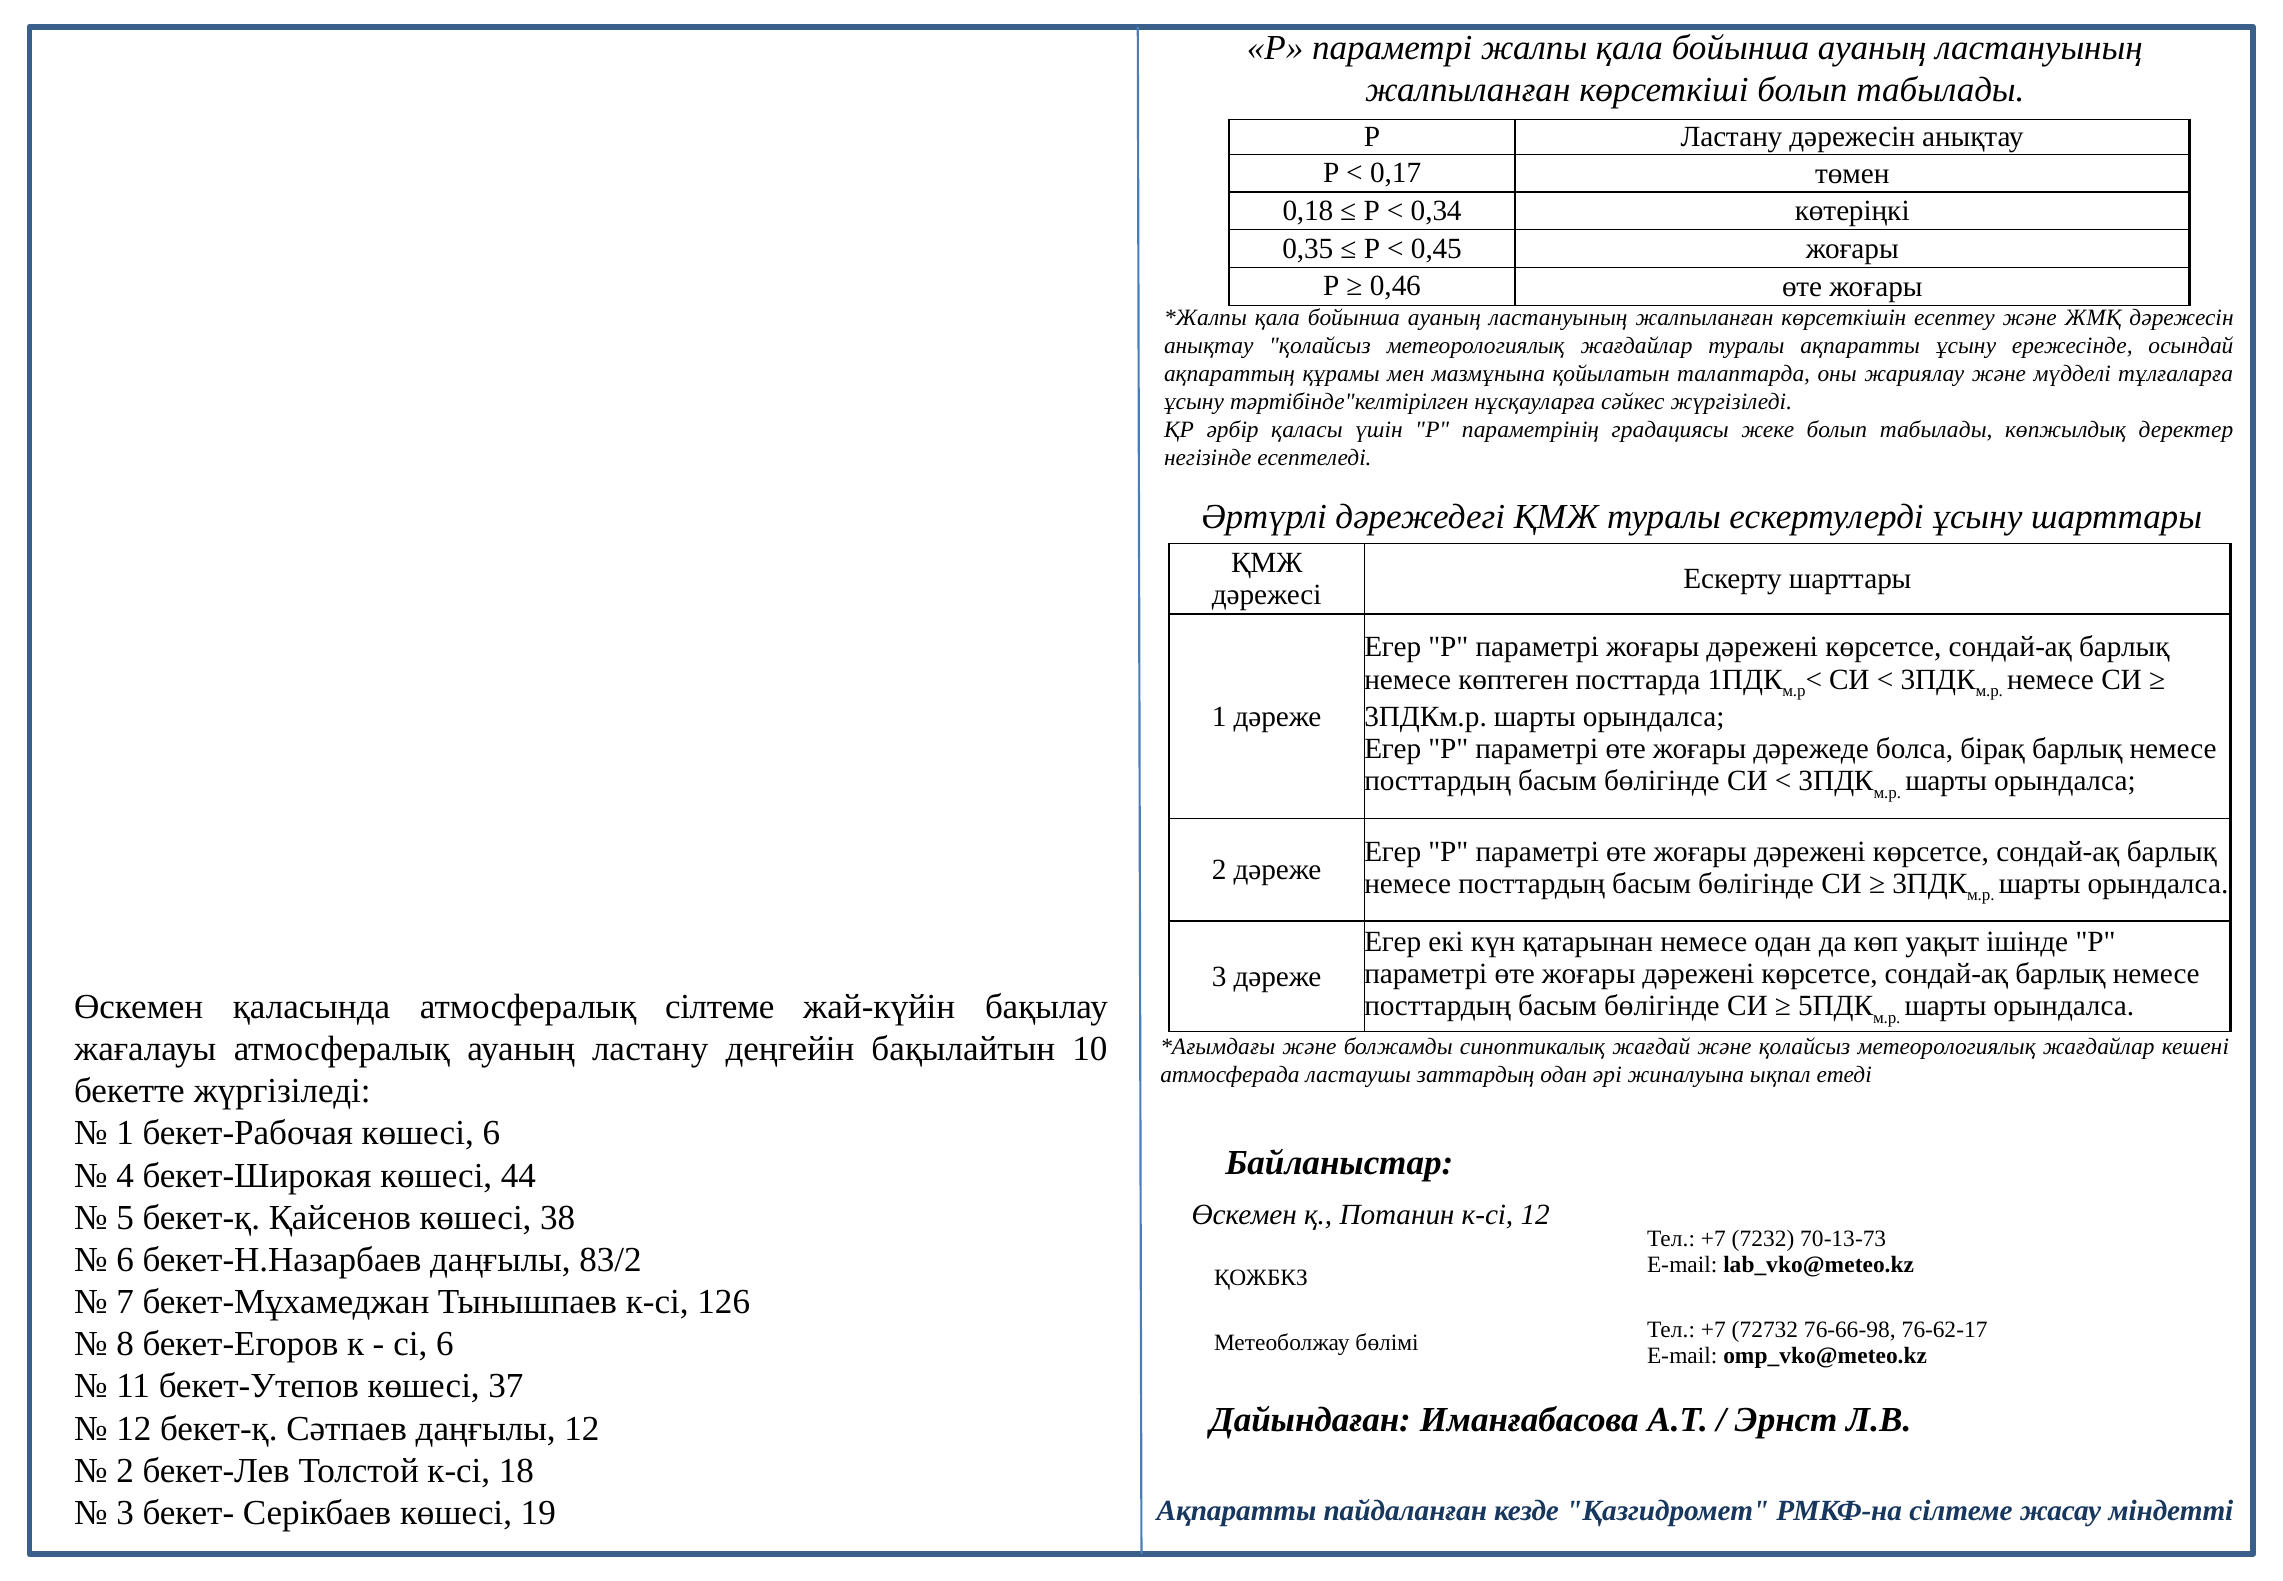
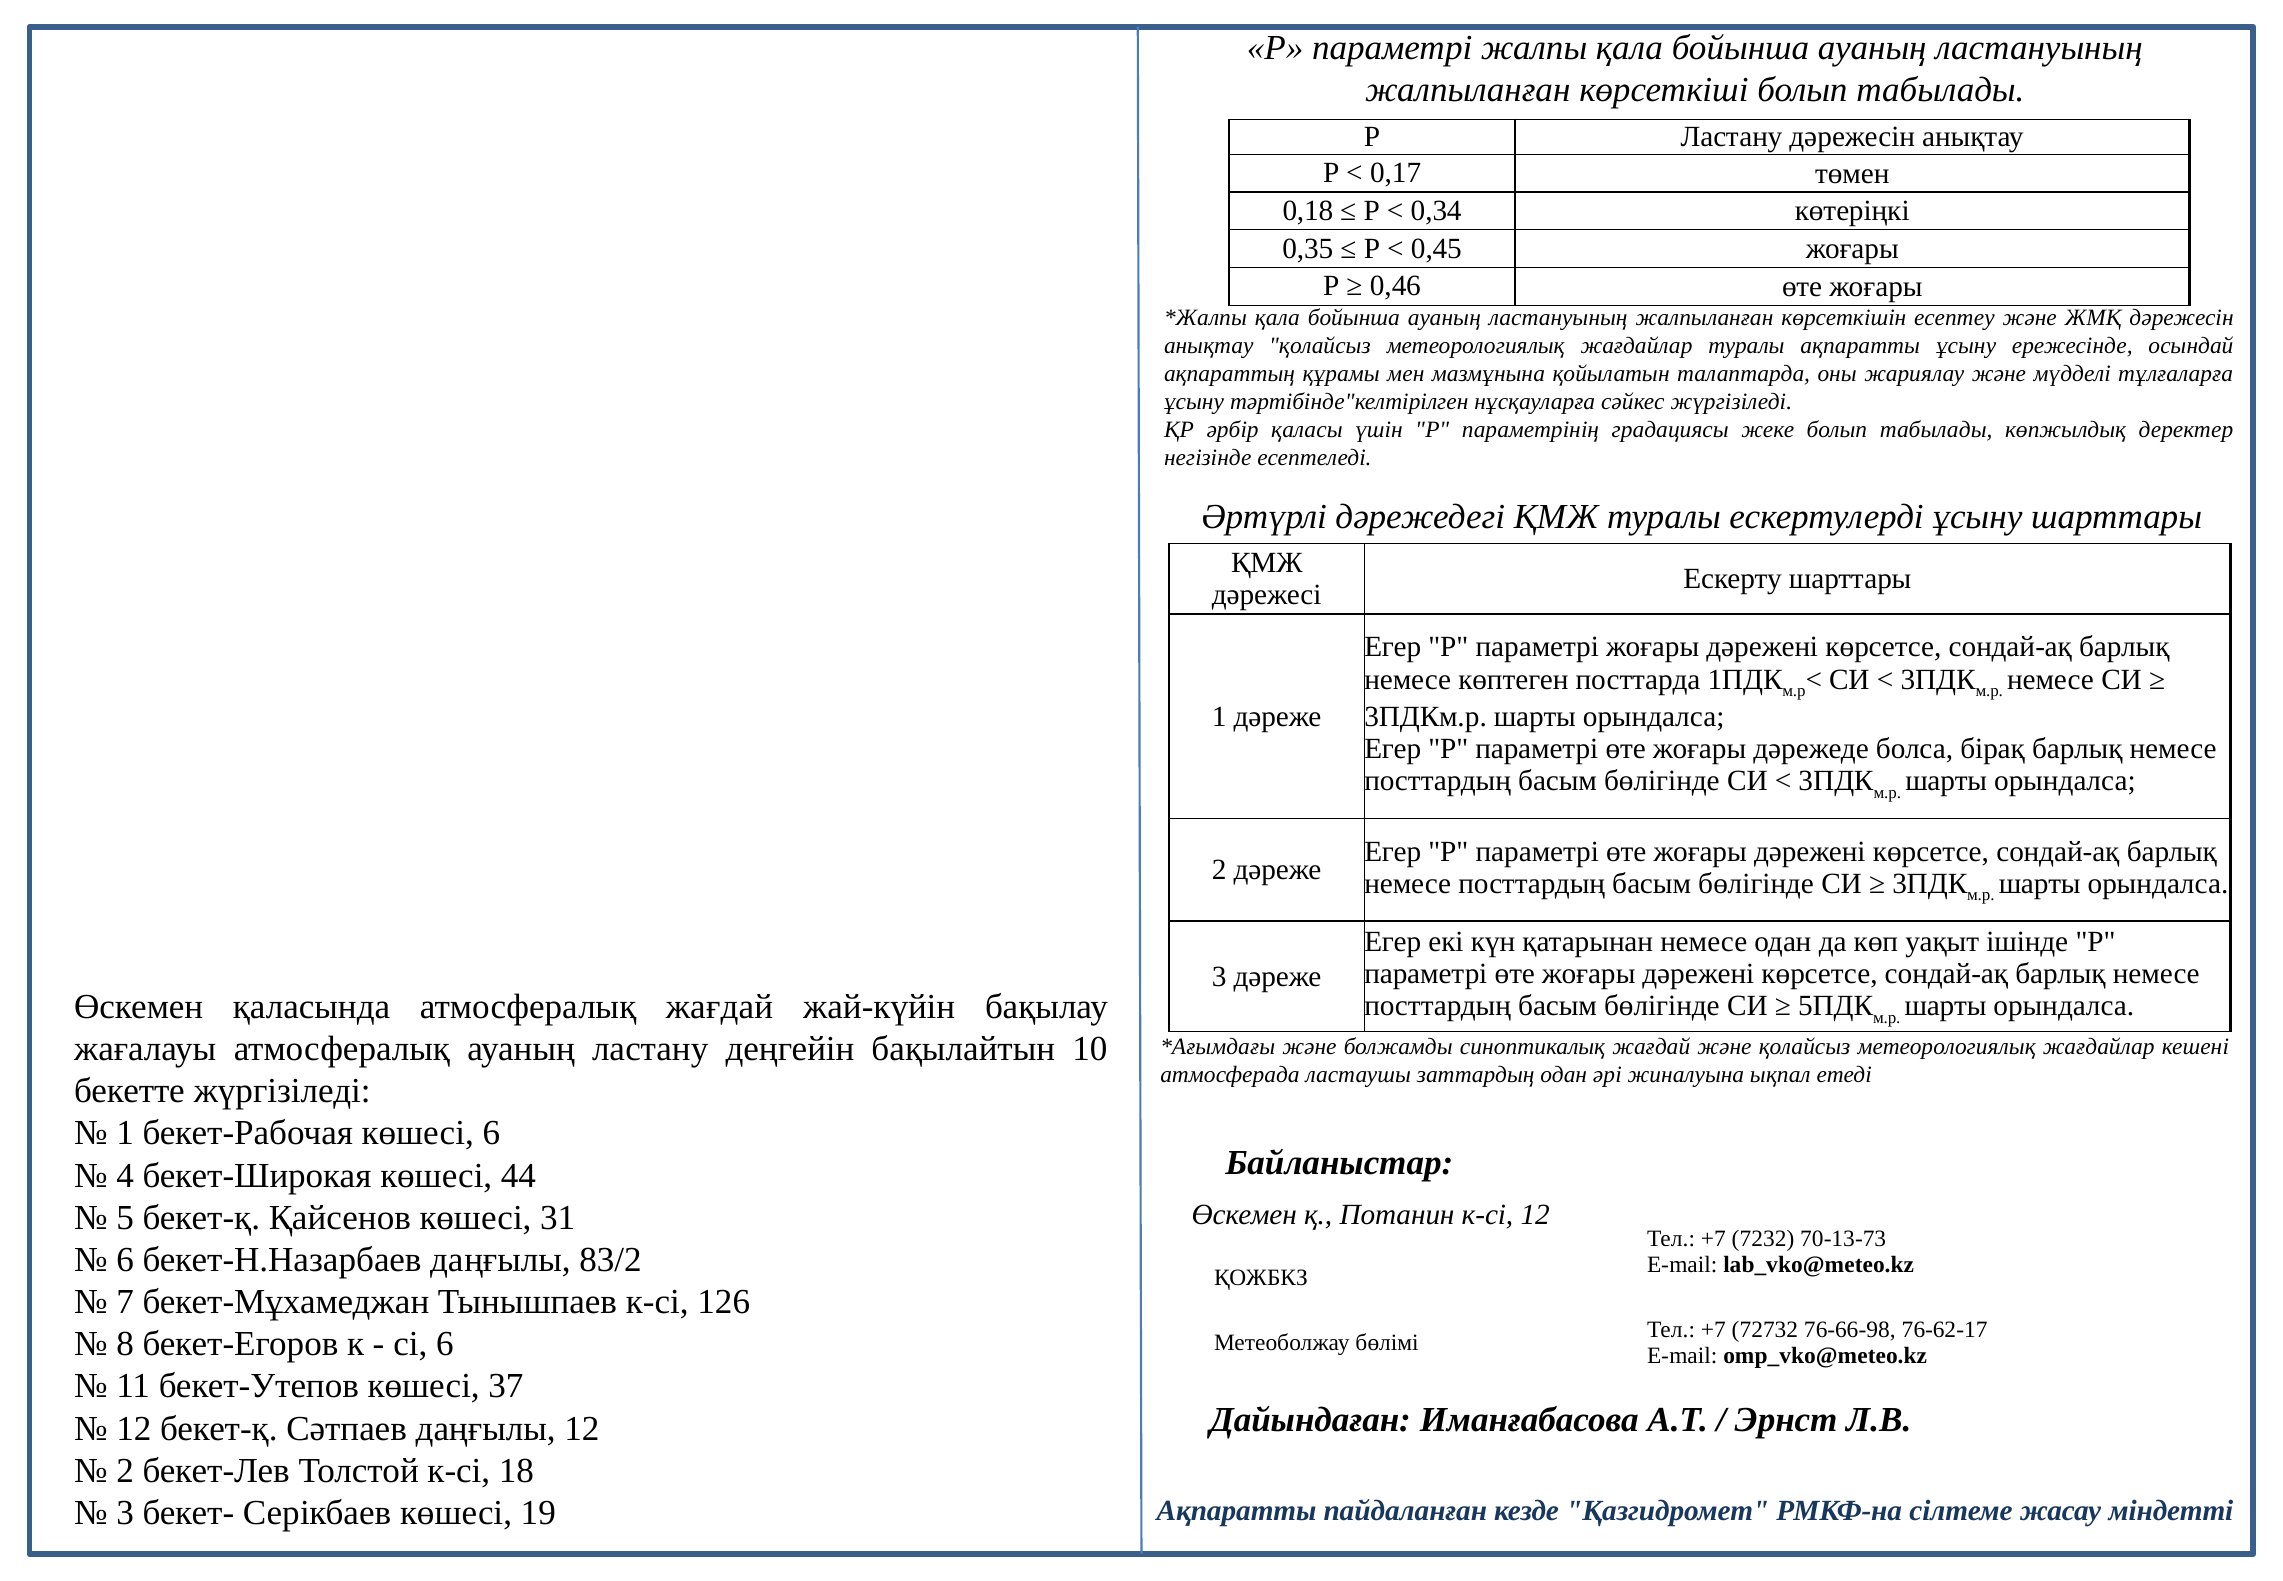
атмосфералық сілтеме: сілтеме -> жағдай
38: 38 -> 31
